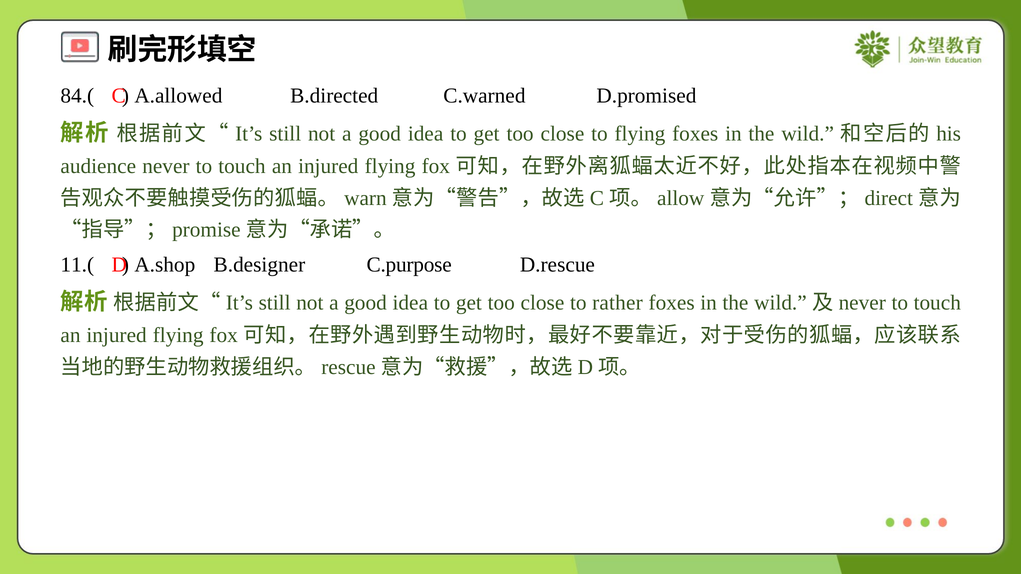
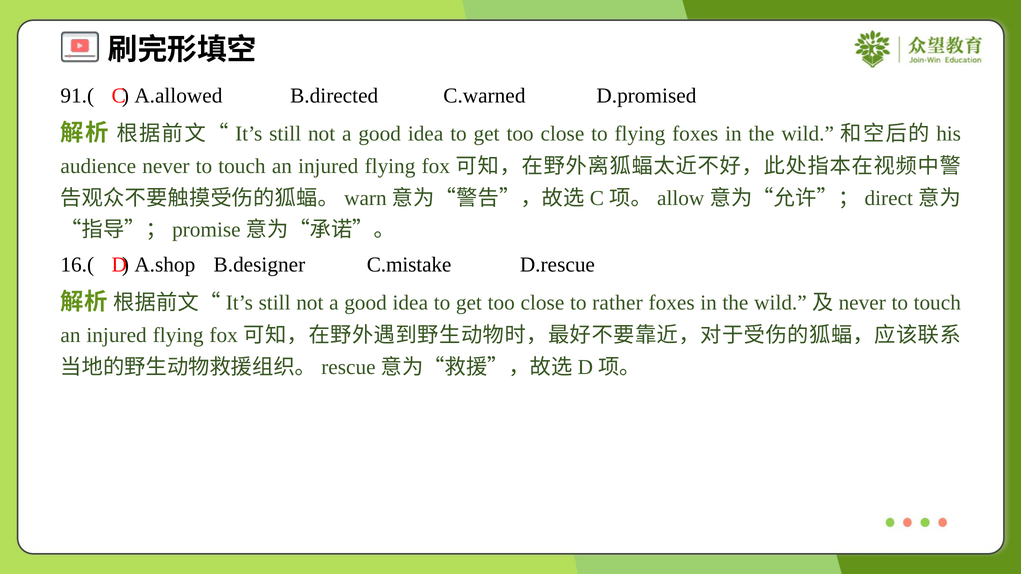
84.(: 84.( -> 91.(
11.(: 11.( -> 16.(
C.purpose: C.purpose -> C.mistake
